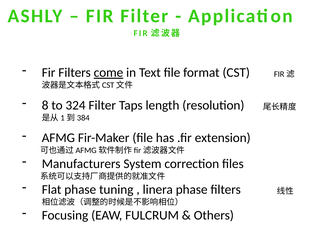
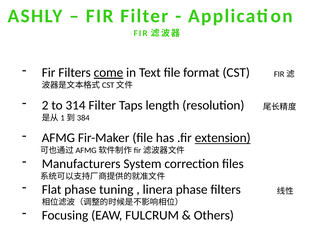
8: 8 -> 2
324: 324 -> 314
extension underline: none -> present
